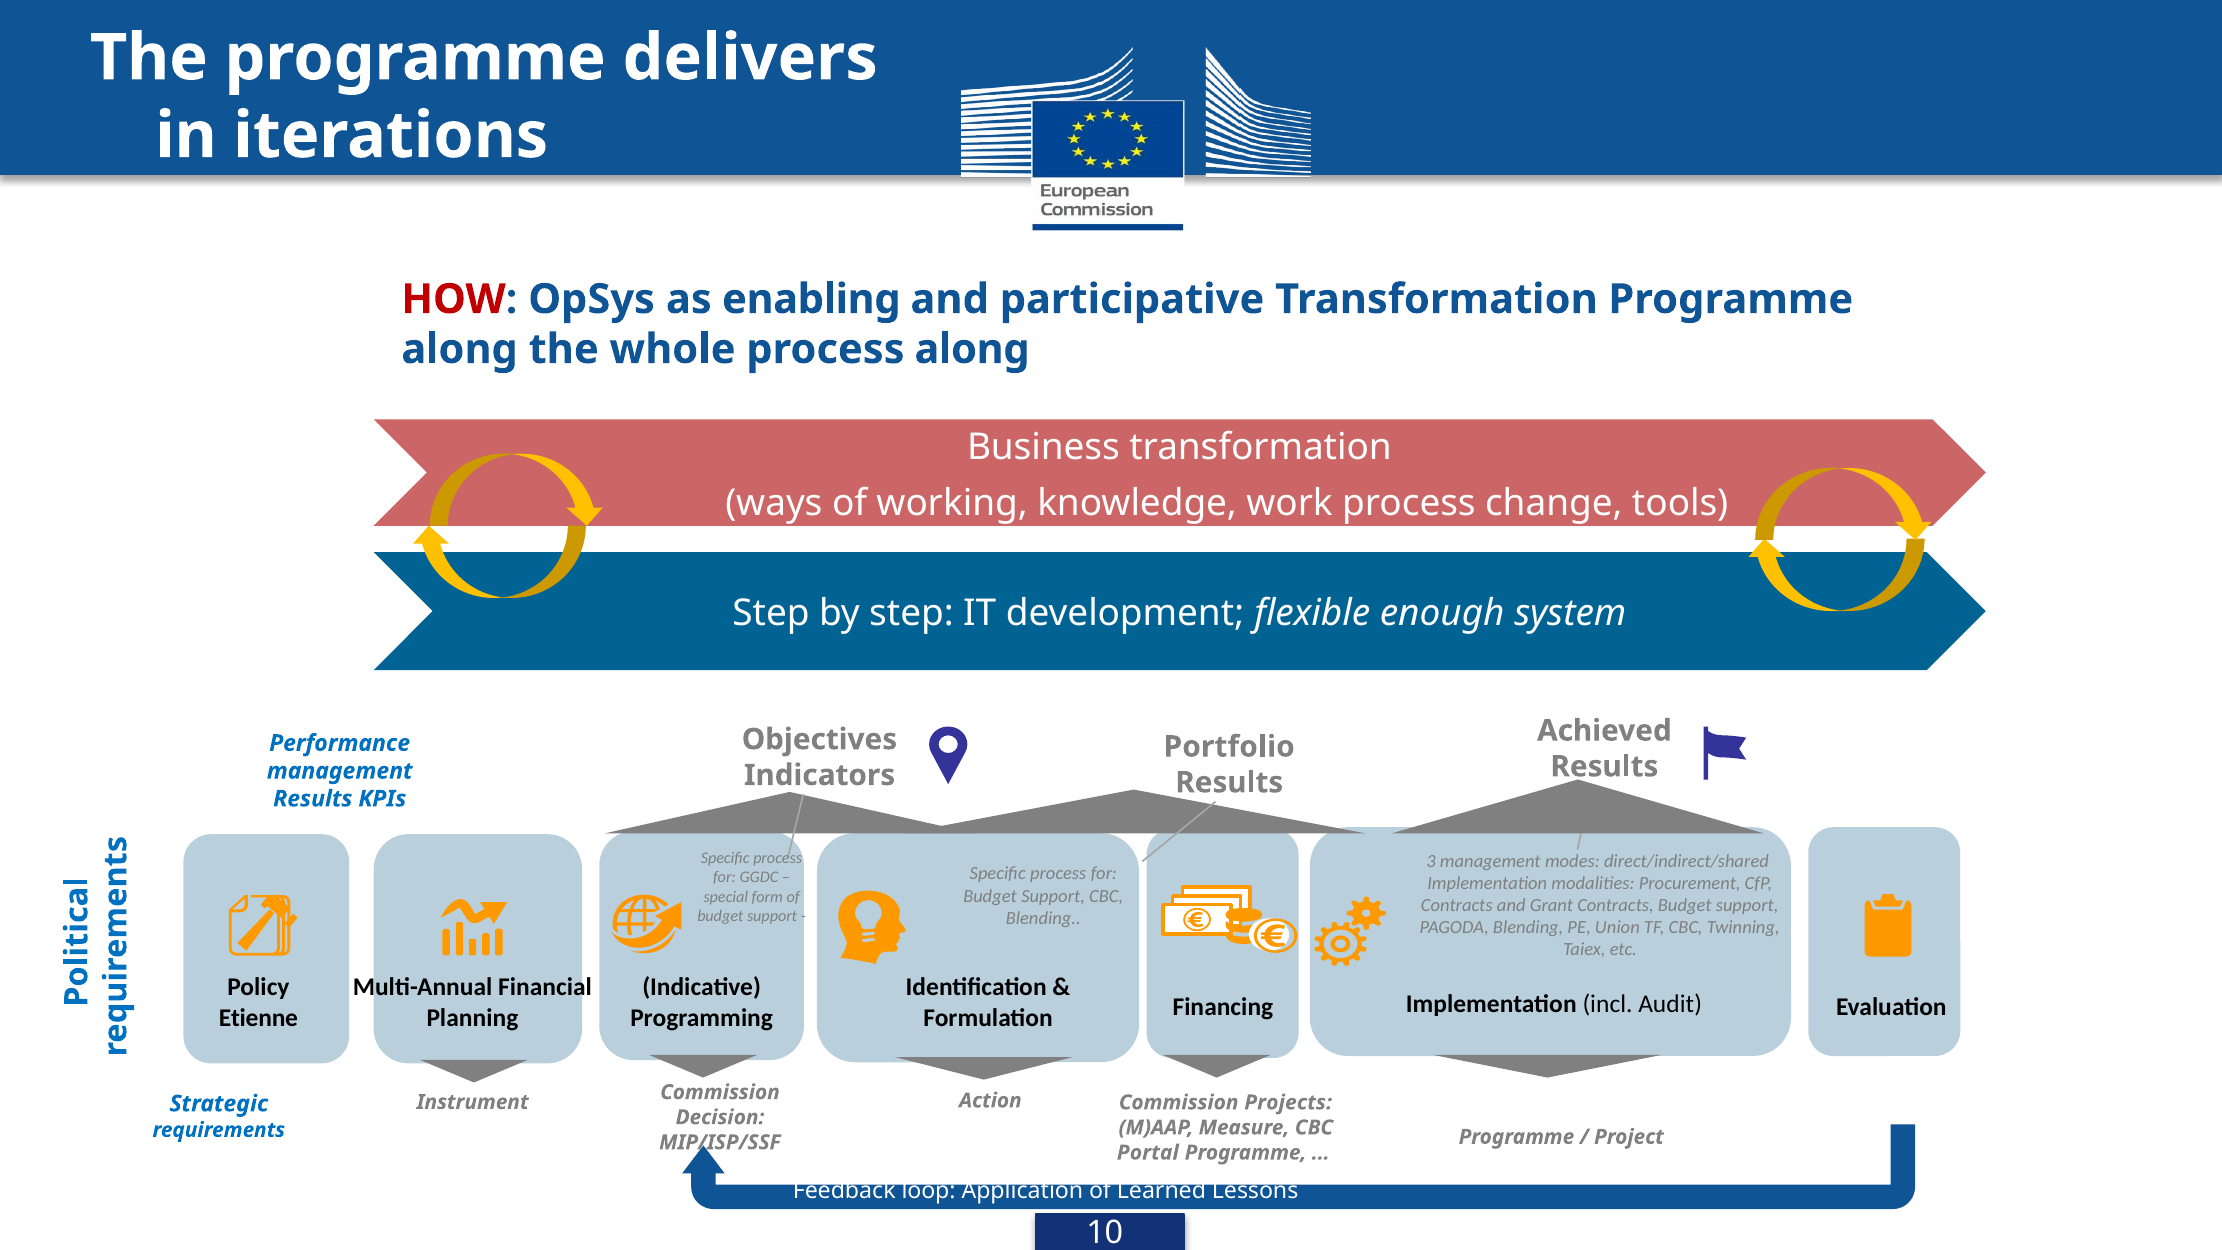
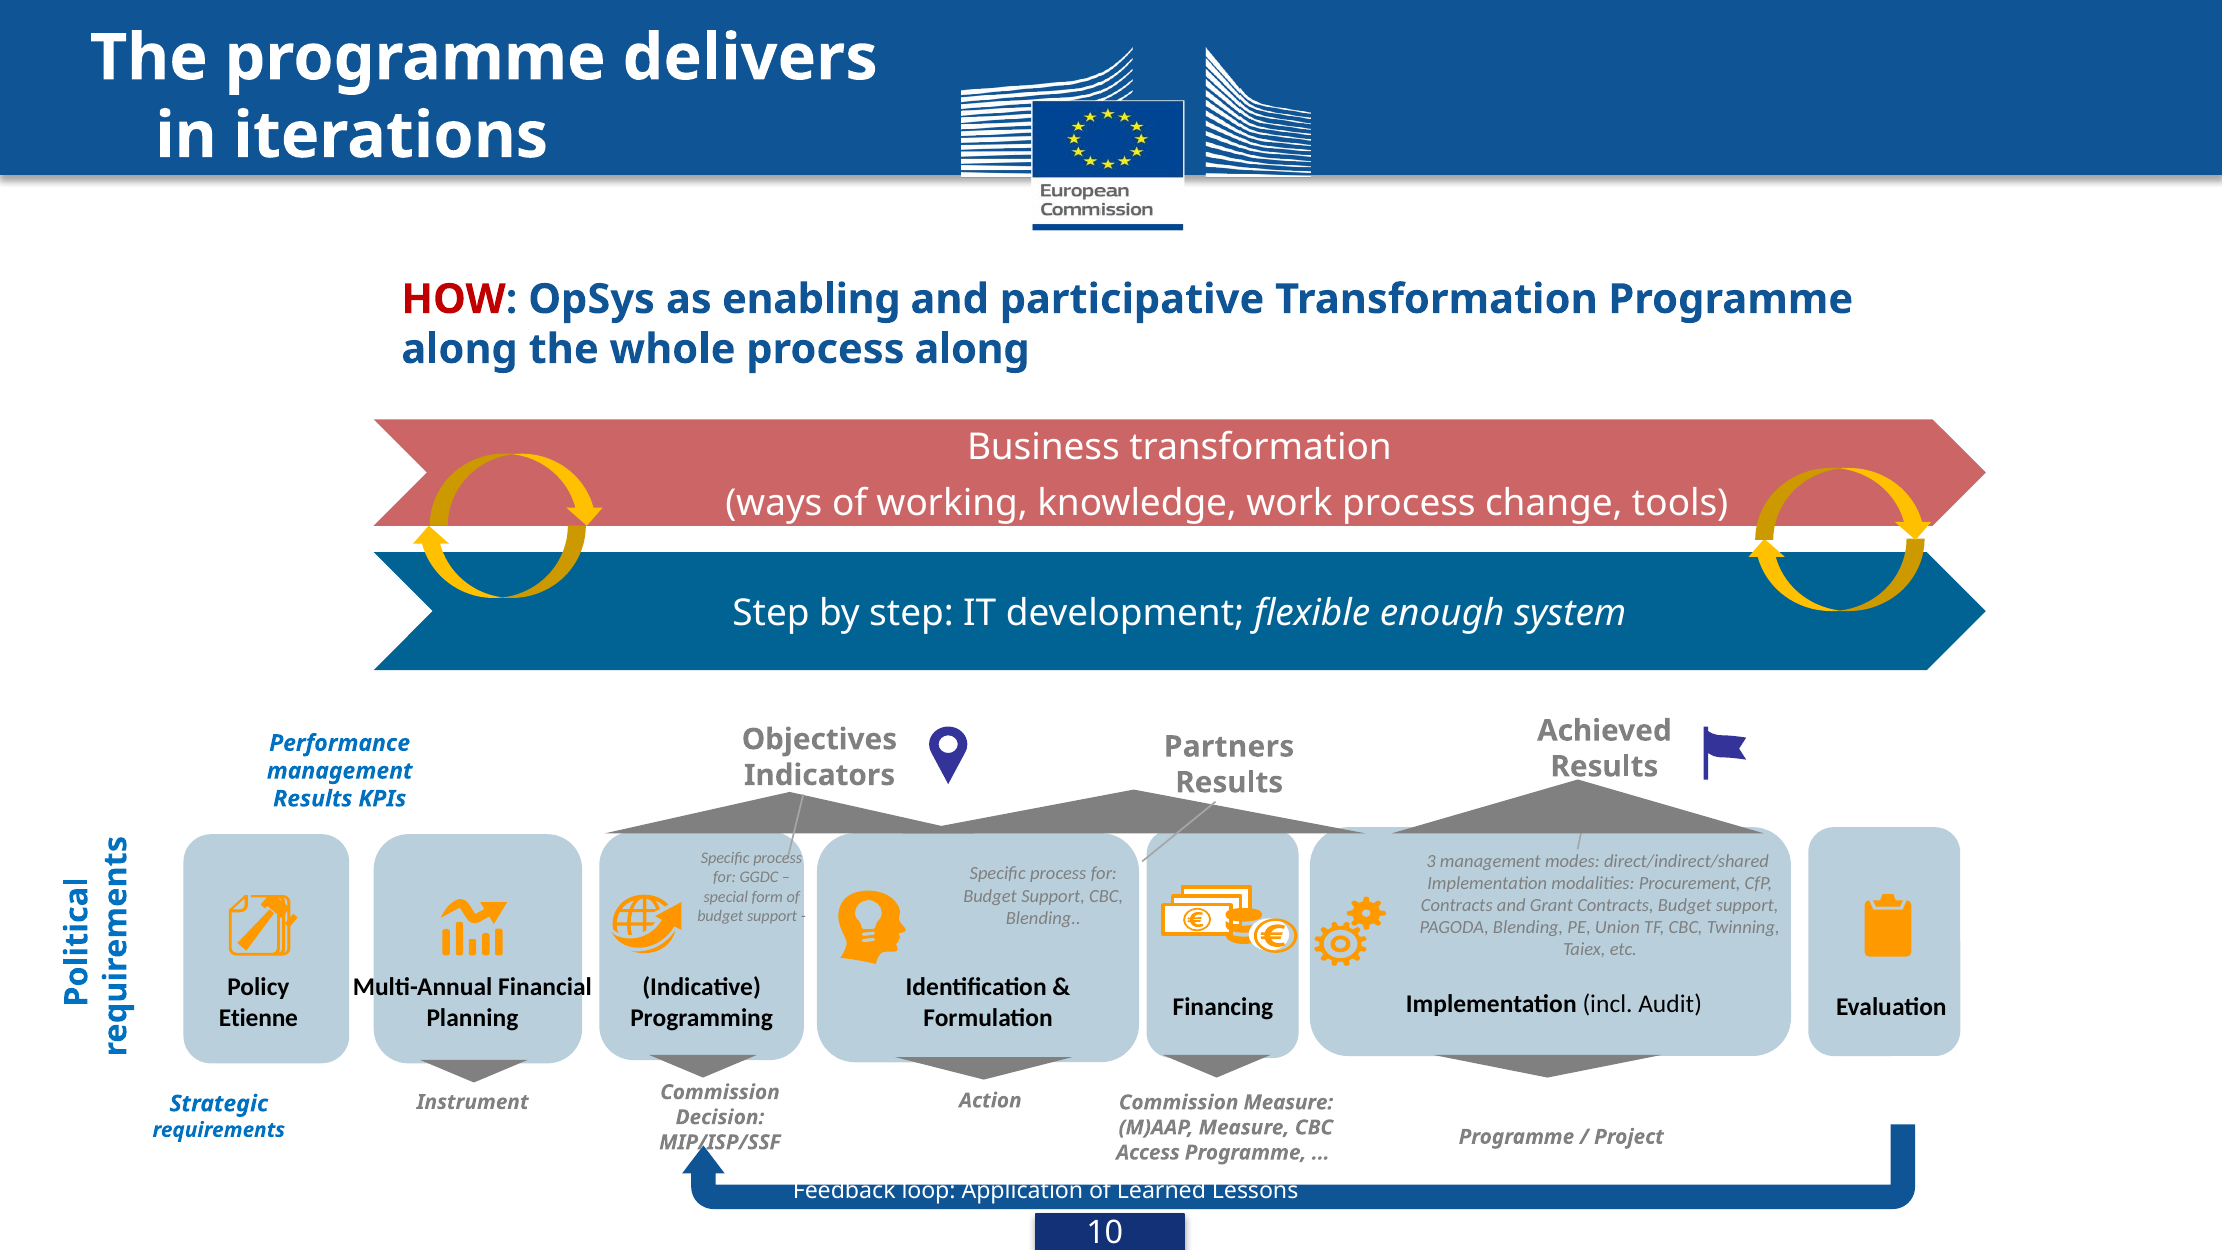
Portfolio: Portfolio -> Partners
Commission Projects: Projects -> Measure
Portal: Portal -> Access
